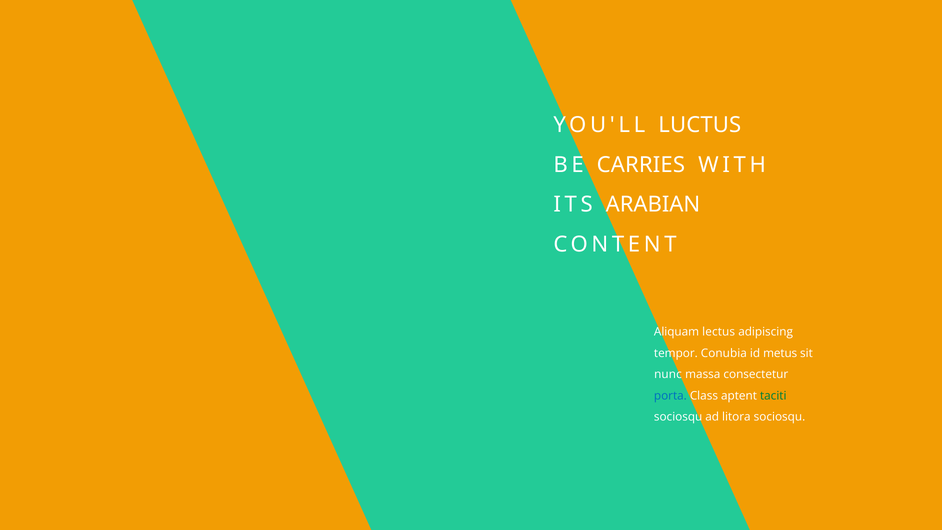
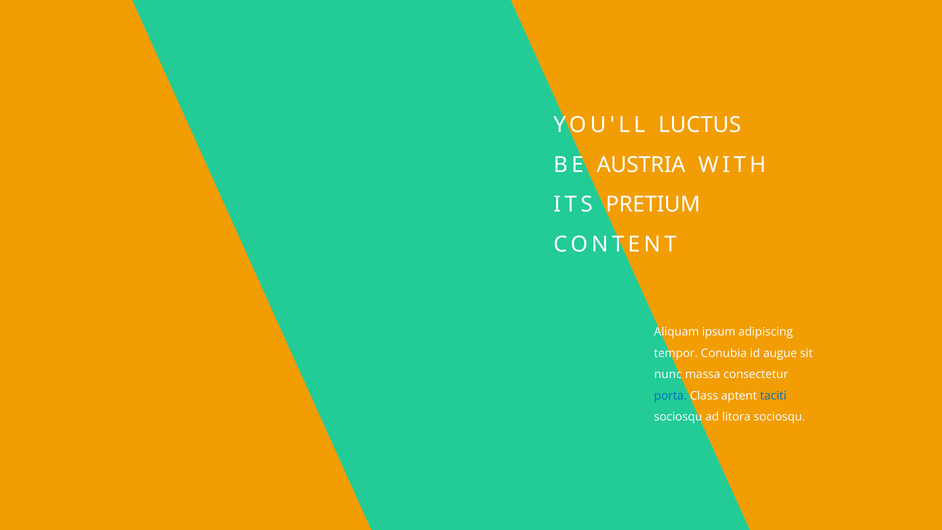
CARRIES: CARRIES -> AUSTRIA
ARABIAN: ARABIAN -> PRETIUM
lectus: lectus -> ipsum
metus: metus -> augue
taciti colour: green -> blue
